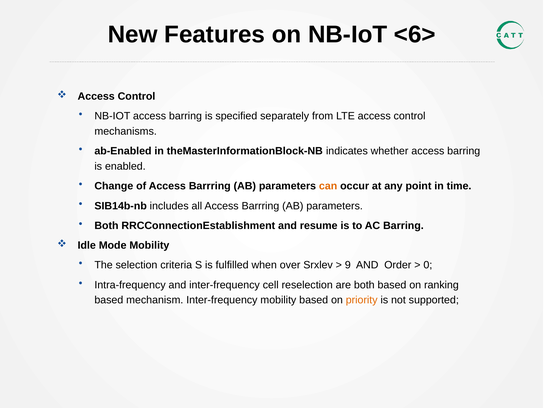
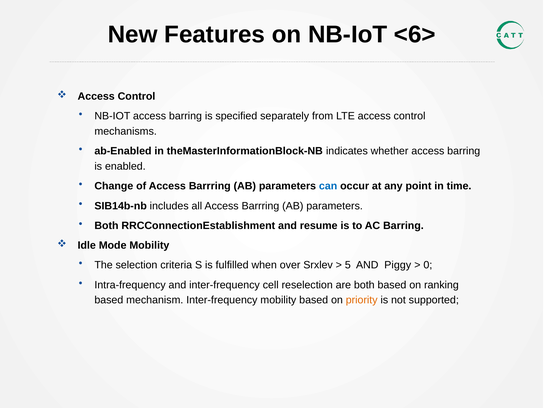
can colour: orange -> blue
9: 9 -> 5
Order: Order -> Piggy
